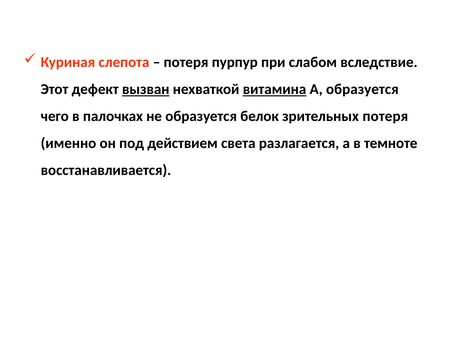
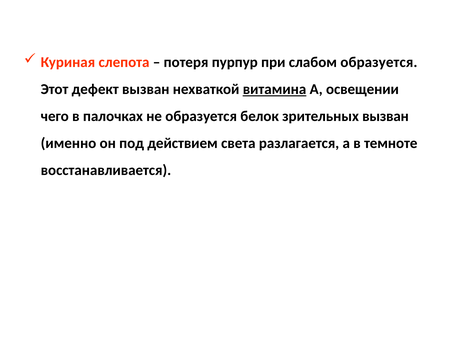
слабом вследствие: вследствие -> образуется
вызван at (146, 89) underline: present -> none
А образуется: образуется -> освещении
зрительных потеря: потеря -> вызван
